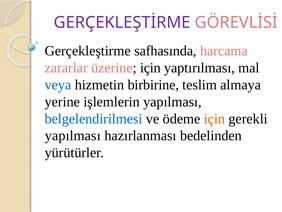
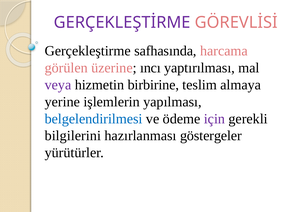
zararlar: zararlar -> görülen
üzerine için: için -> ıncı
veya colour: blue -> purple
için at (214, 118) colour: orange -> purple
yapılması at (73, 135): yapılması -> bilgilerini
bedelinden: bedelinden -> göstergeler
